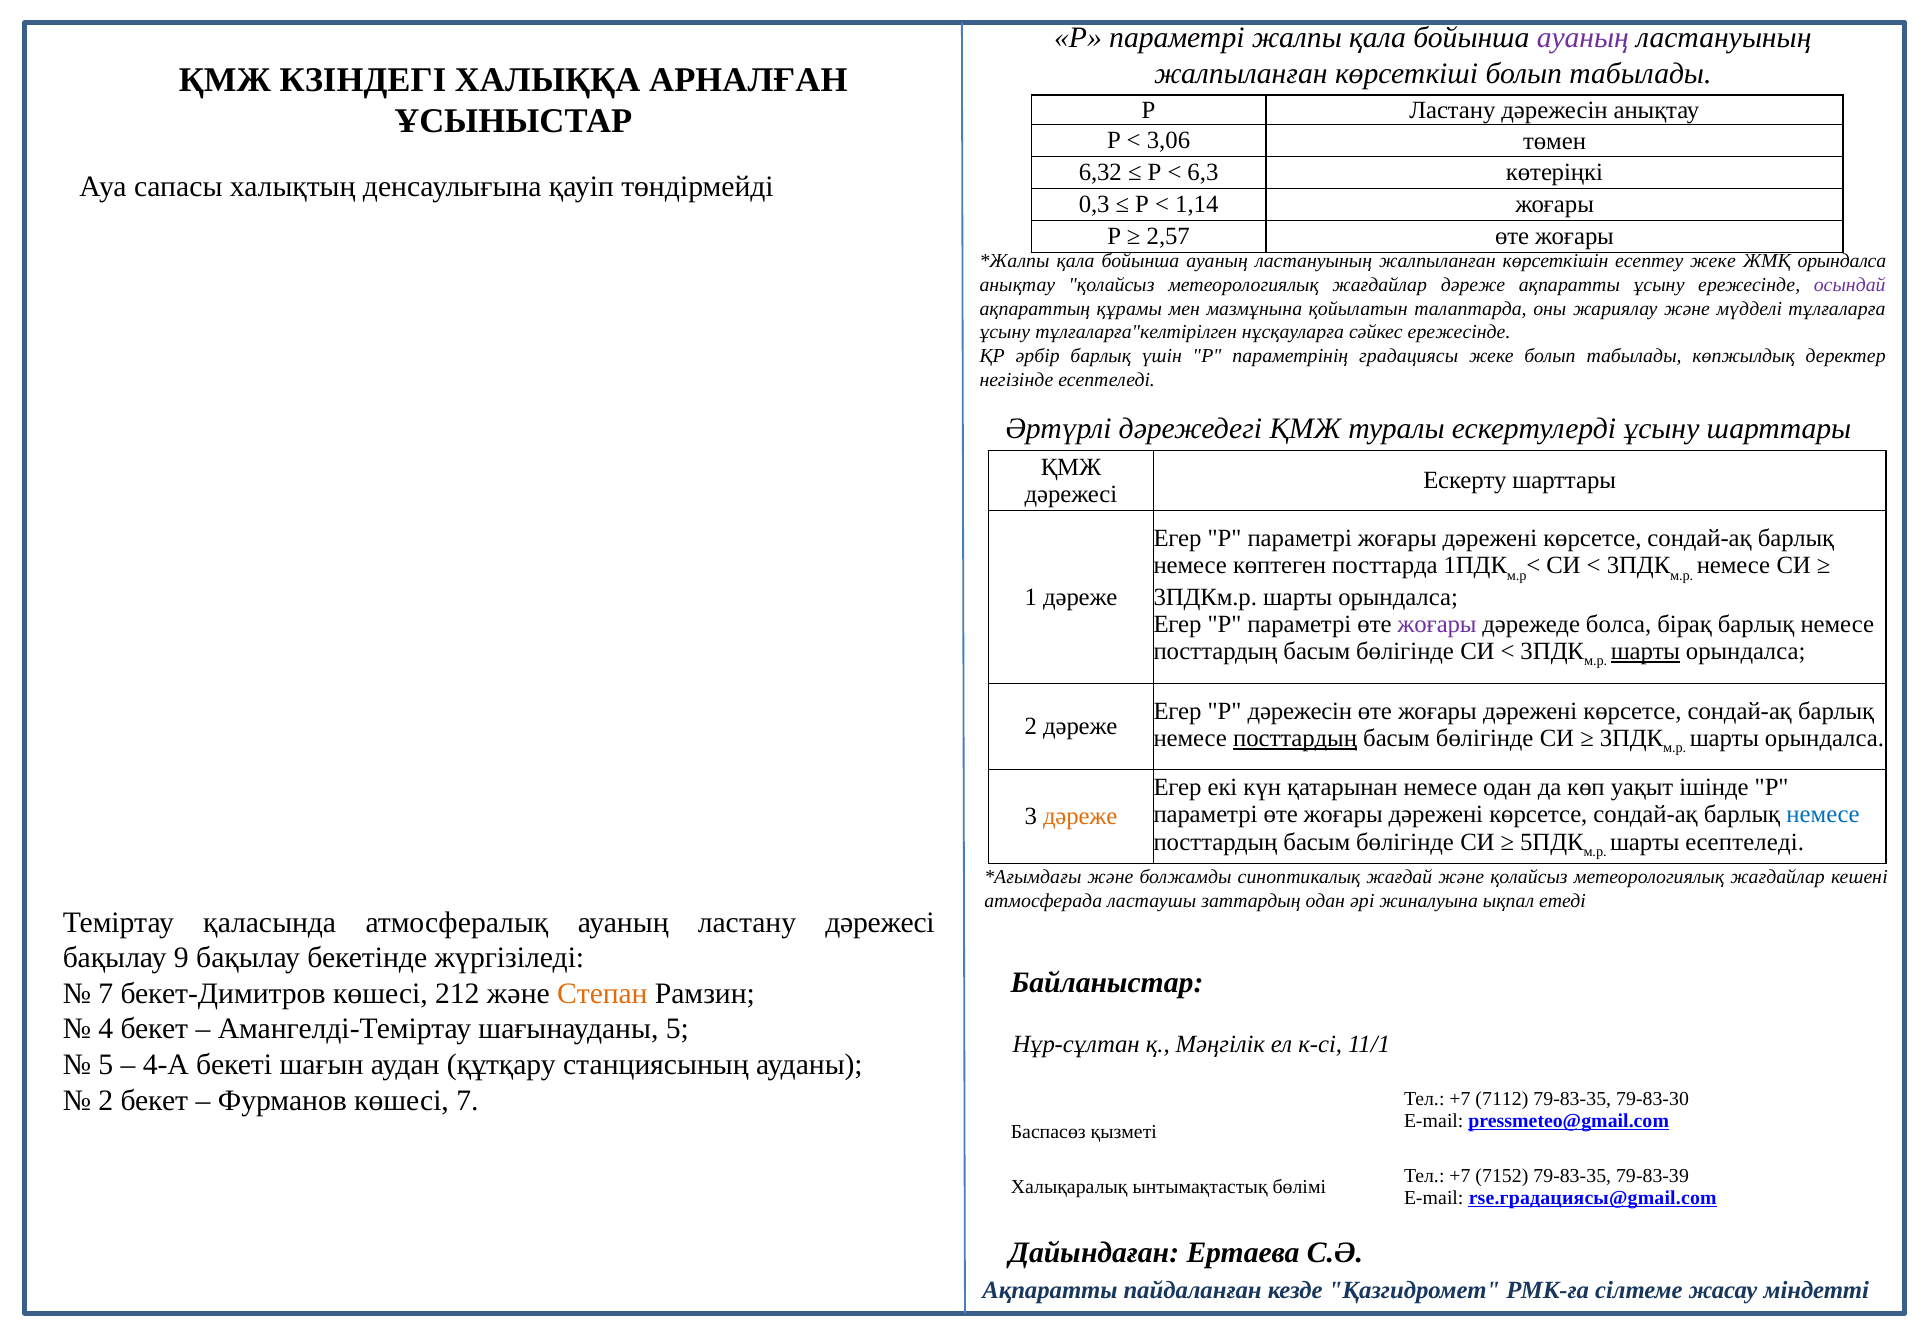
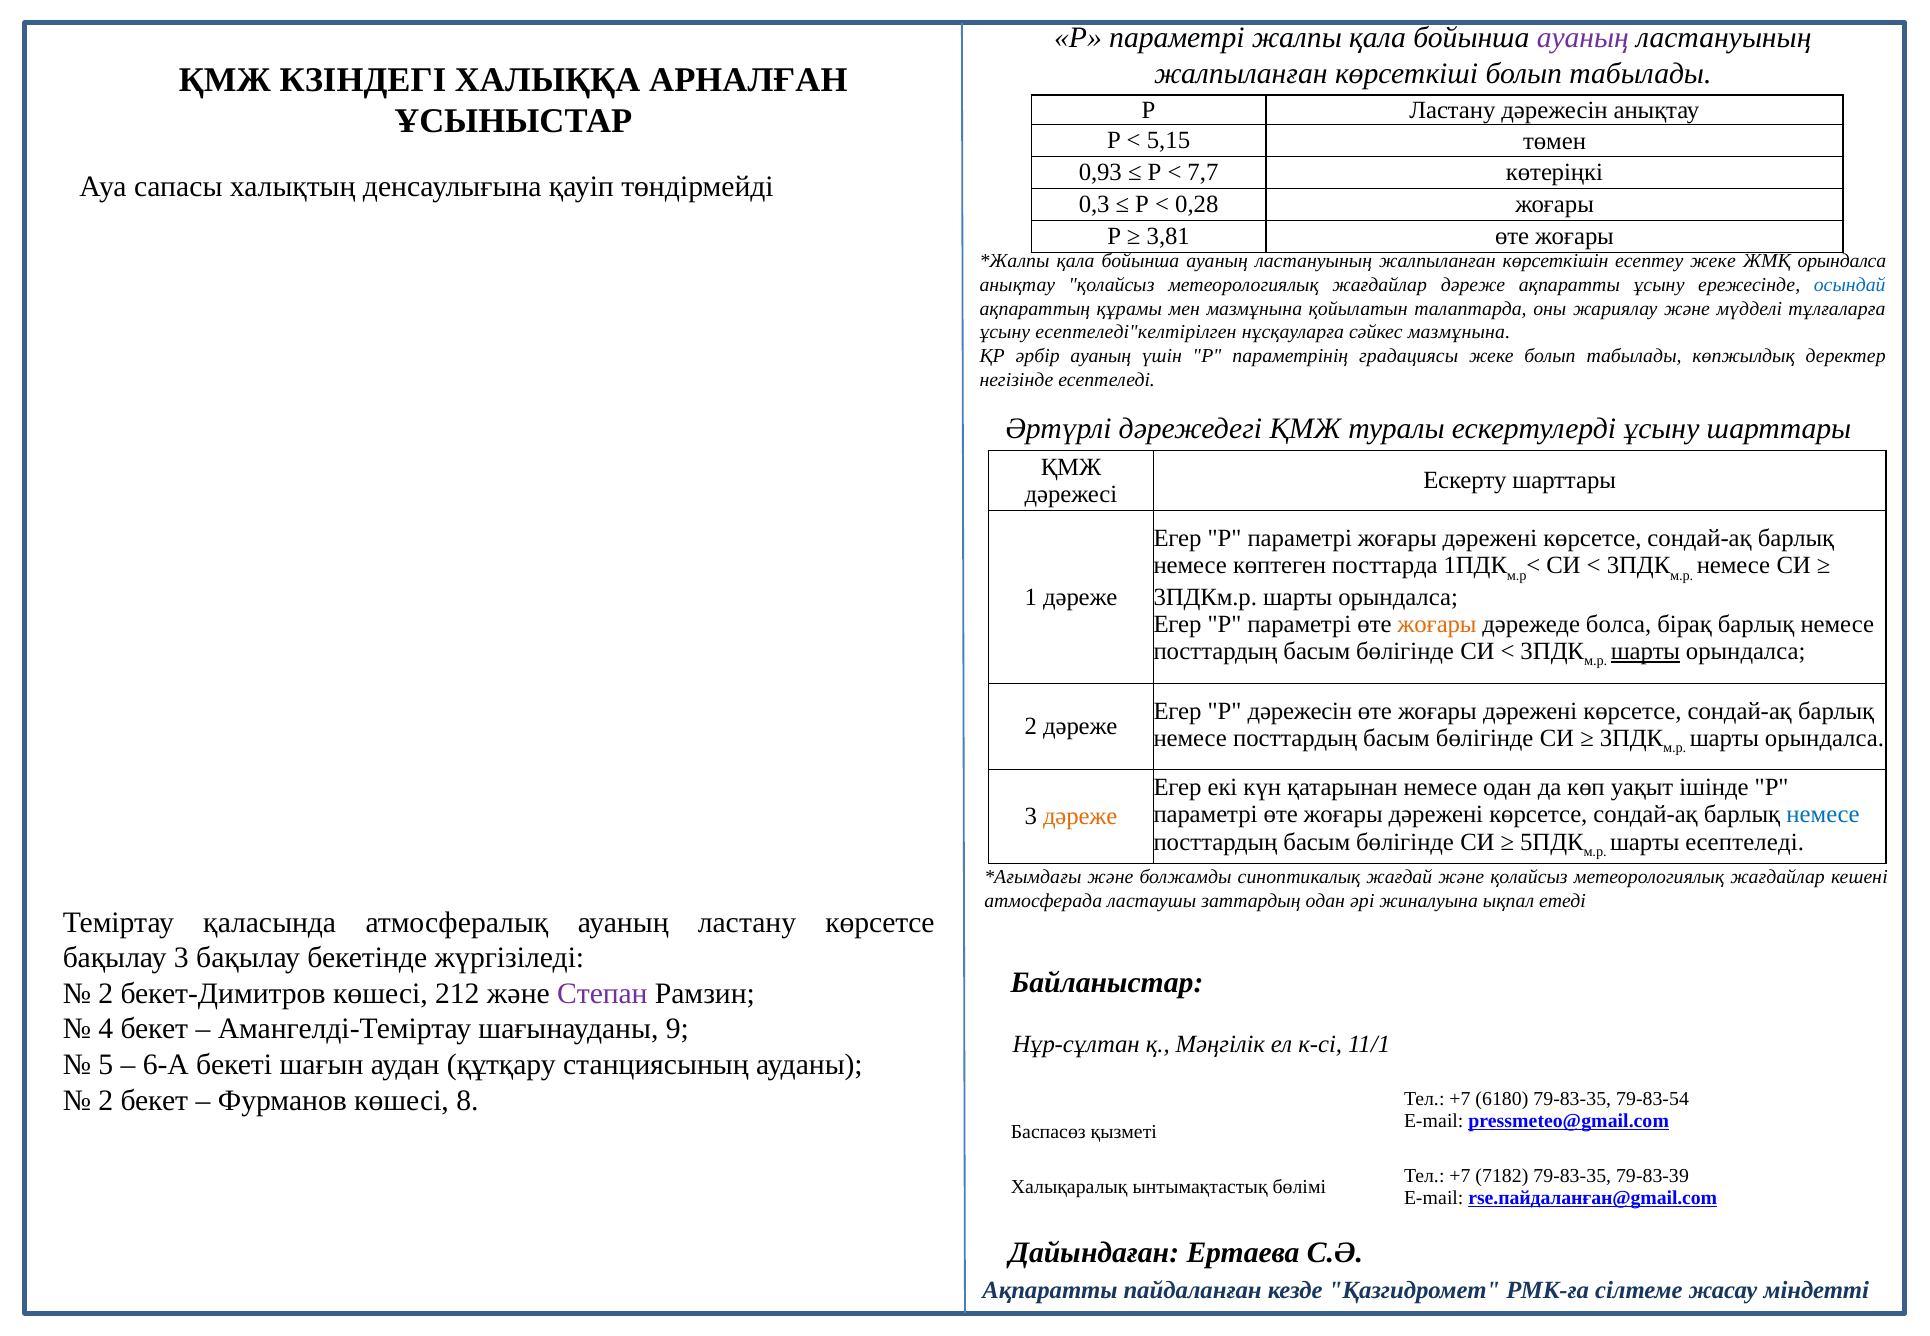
3,06: 3,06 -> 5,15
6,32: 6,32 -> 0,93
6,3: 6,3 -> 7,7
1,14: 1,14 -> 0,28
2,57: 2,57 -> 3,81
осындай colour: purple -> blue
тұлғаларға"келтірілген: тұлғаларға"келтірілген -> есептеледі"келтірілген
сәйкес ережесінде: ережесінде -> мазмұнына
әрбір барлық: барлық -> ауаның
жоғары at (1437, 624) colour: purple -> orange
посттардың at (1295, 738) underline: present -> none
ластану дәрежесі: дәрежесі -> көрсетсе
бақылау 9: 9 -> 3
7 at (106, 994): 7 -> 2
Степан colour: orange -> purple
шағынауданы 5: 5 -> 9
4-А: 4-А -> 6-А
көшесі 7: 7 -> 8
7112: 7112 -> 6180
79-83-30: 79-83-30 -> 79-83-54
7152: 7152 -> 7182
rse.градациясы@gmail.com: rse.градациясы@gmail.com -> rse.пайдаланған@gmail.com
